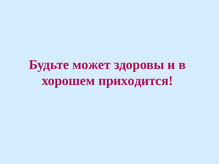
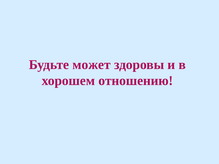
приходится: приходится -> отношению
